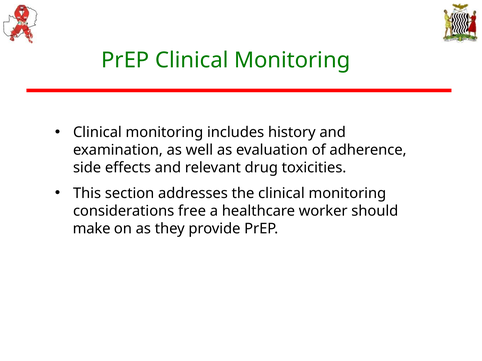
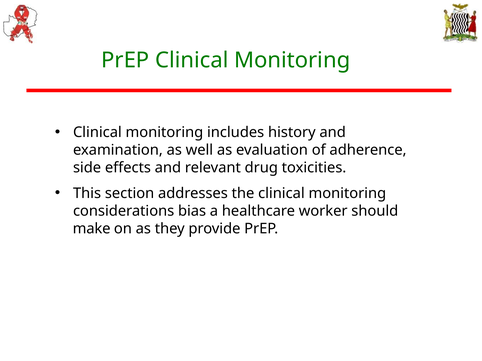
free: free -> bias
